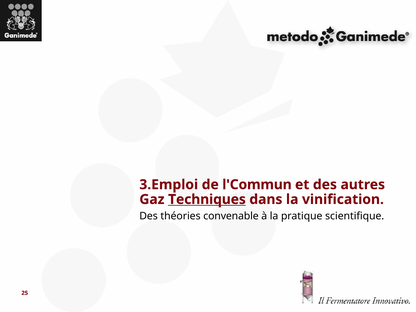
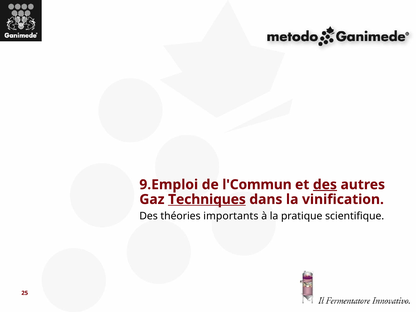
3.Emploi: 3.Emploi -> 9.Emploi
des at (325, 185) underline: none -> present
convenable: convenable -> importants
